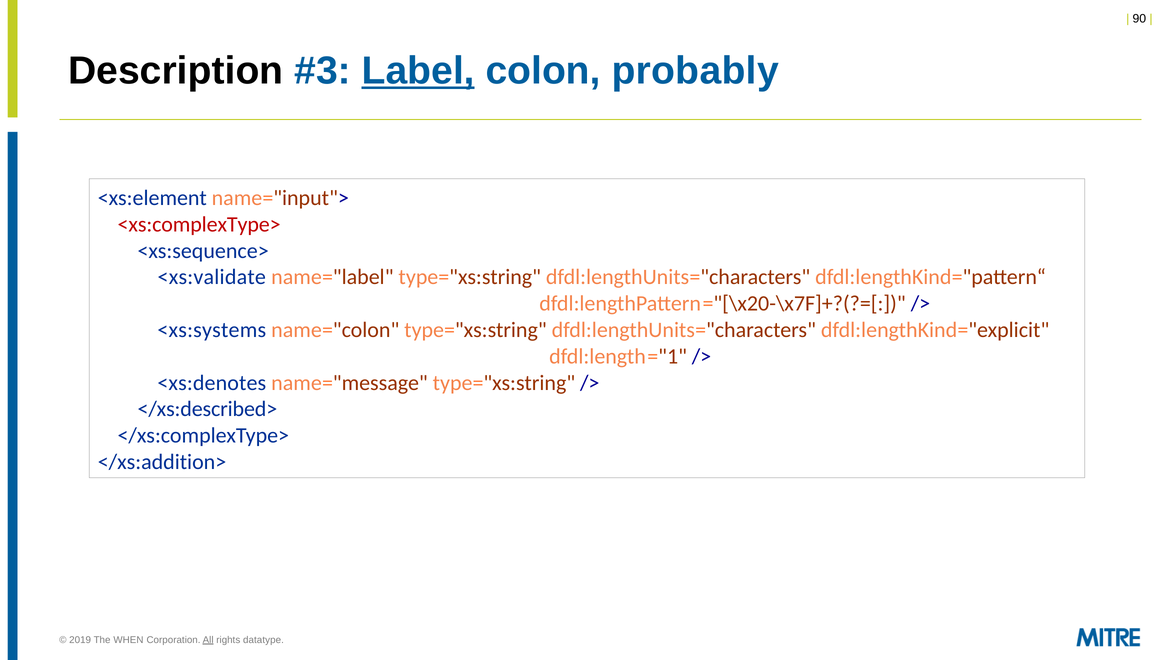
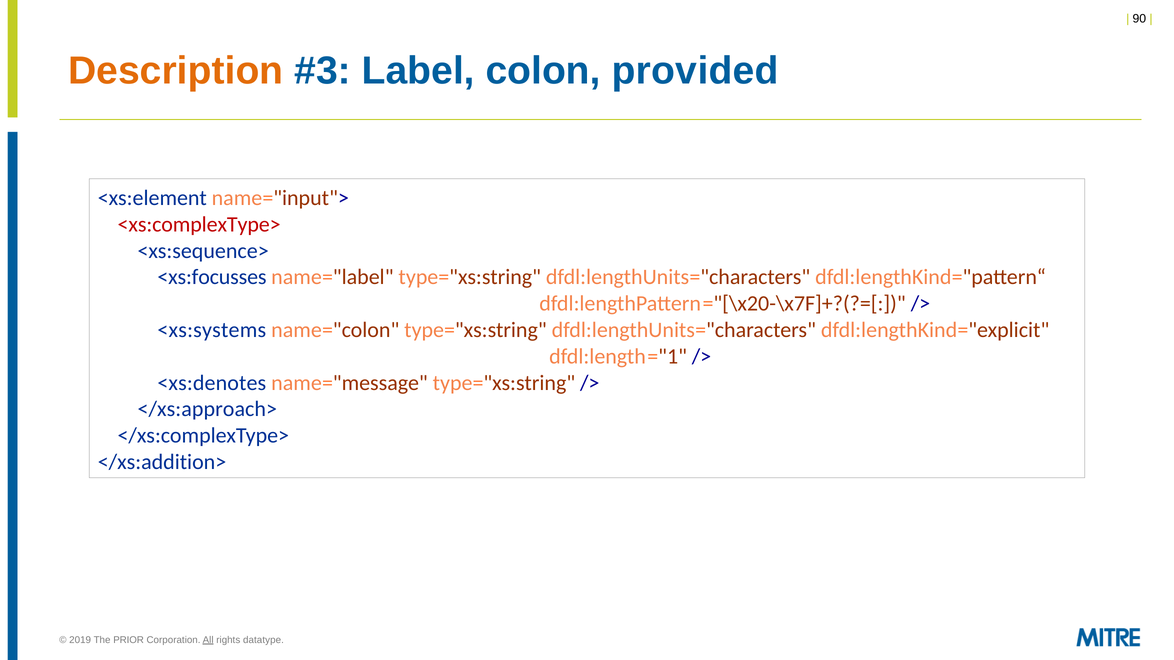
Description colour: black -> orange
Label underline: present -> none
probably: probably -> provided
<xs:validate: <xs:validate -> <xs:focusses
</xs:described>: </xs:described> -> </xs:approach>
WHEN: WHEN -> PRIOR
